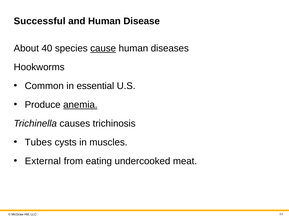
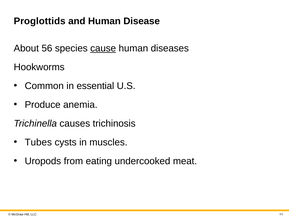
Successful: Successful -> Proglottids
40: 40 -> 56
anemia underline: present -> none
External: External -> Uropods
